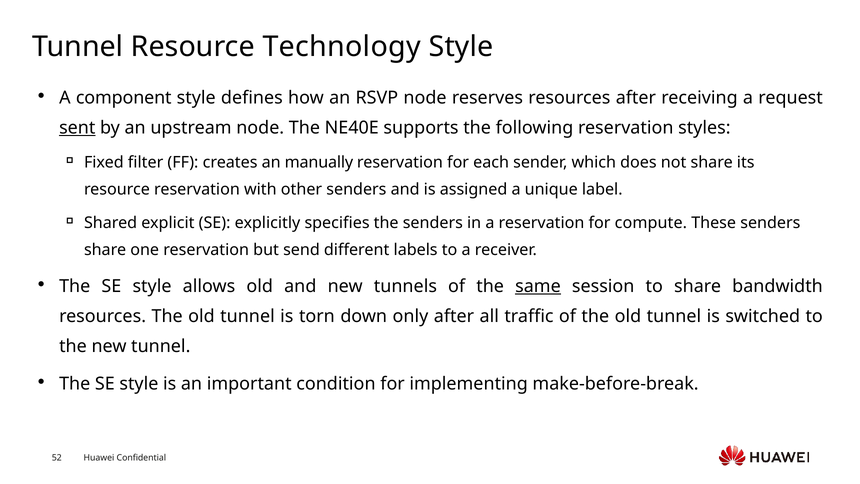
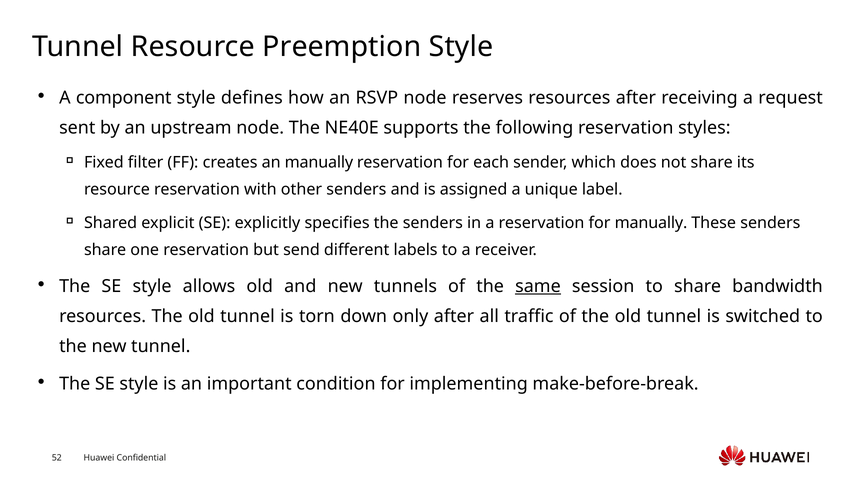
Technology: Technology -> Preemption
sent underline: present -> none
for compute: compute -> manually
